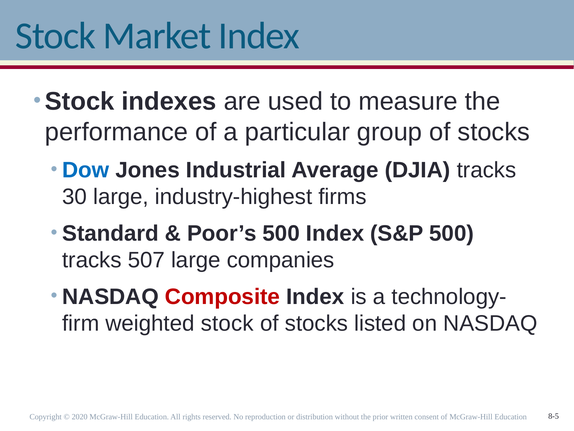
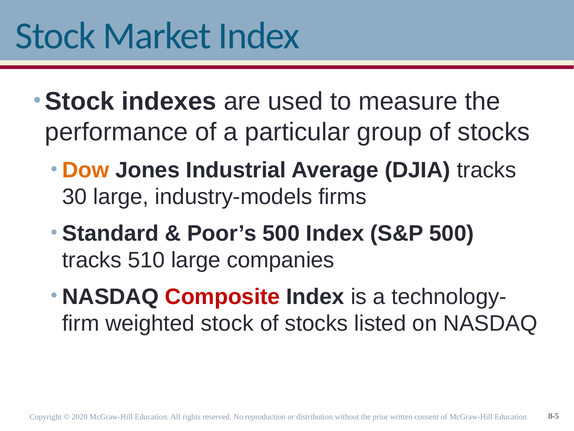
Dow colour: blue -> orange
industry-highest: industry-highest -> industry-models
507: 507 -> 510
